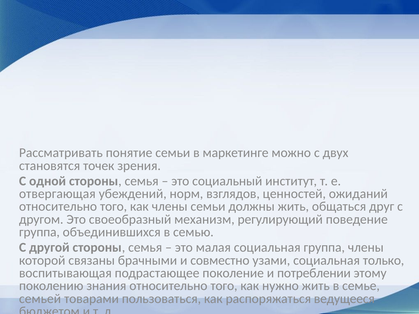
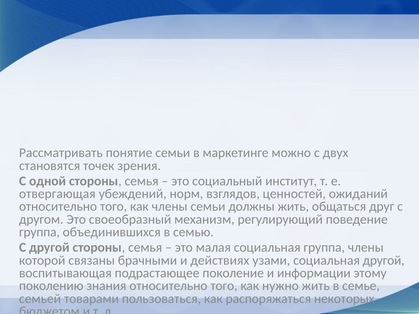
совместно: совместно -> действиях
социальная только: только -> другой
потреблении: потреблении -> информации
ведущееся: ведущееся -> некоторых
